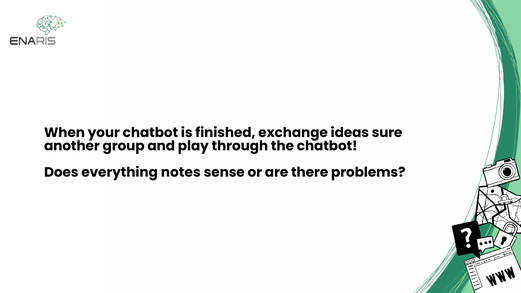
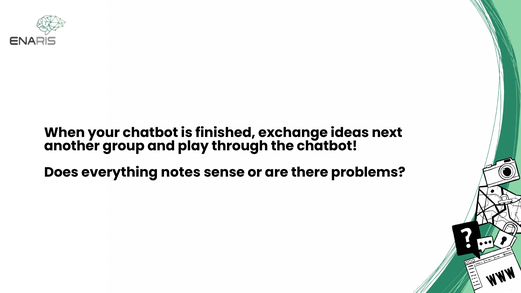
sure: sure -> next
